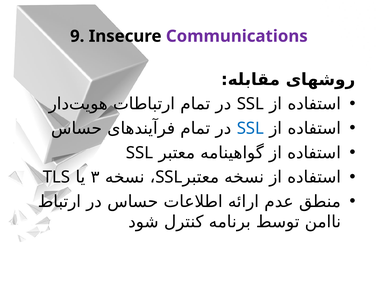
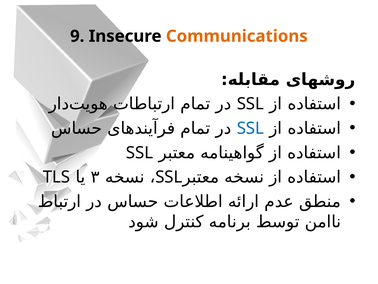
Communications colour: purple -> orange
